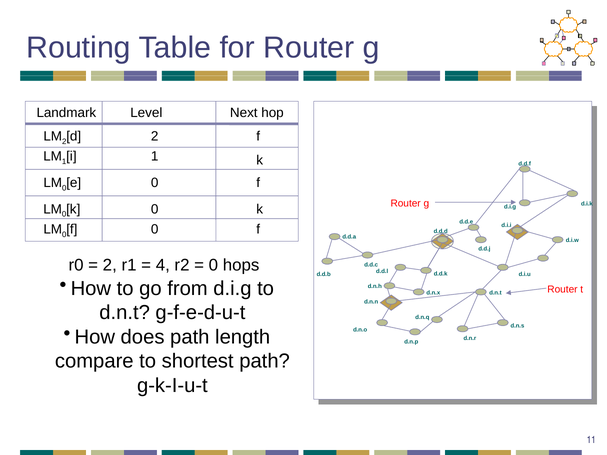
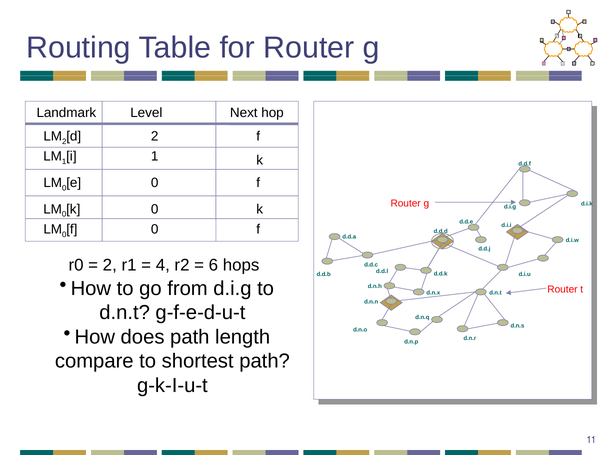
0 at (213, 266): 0 -> 6
